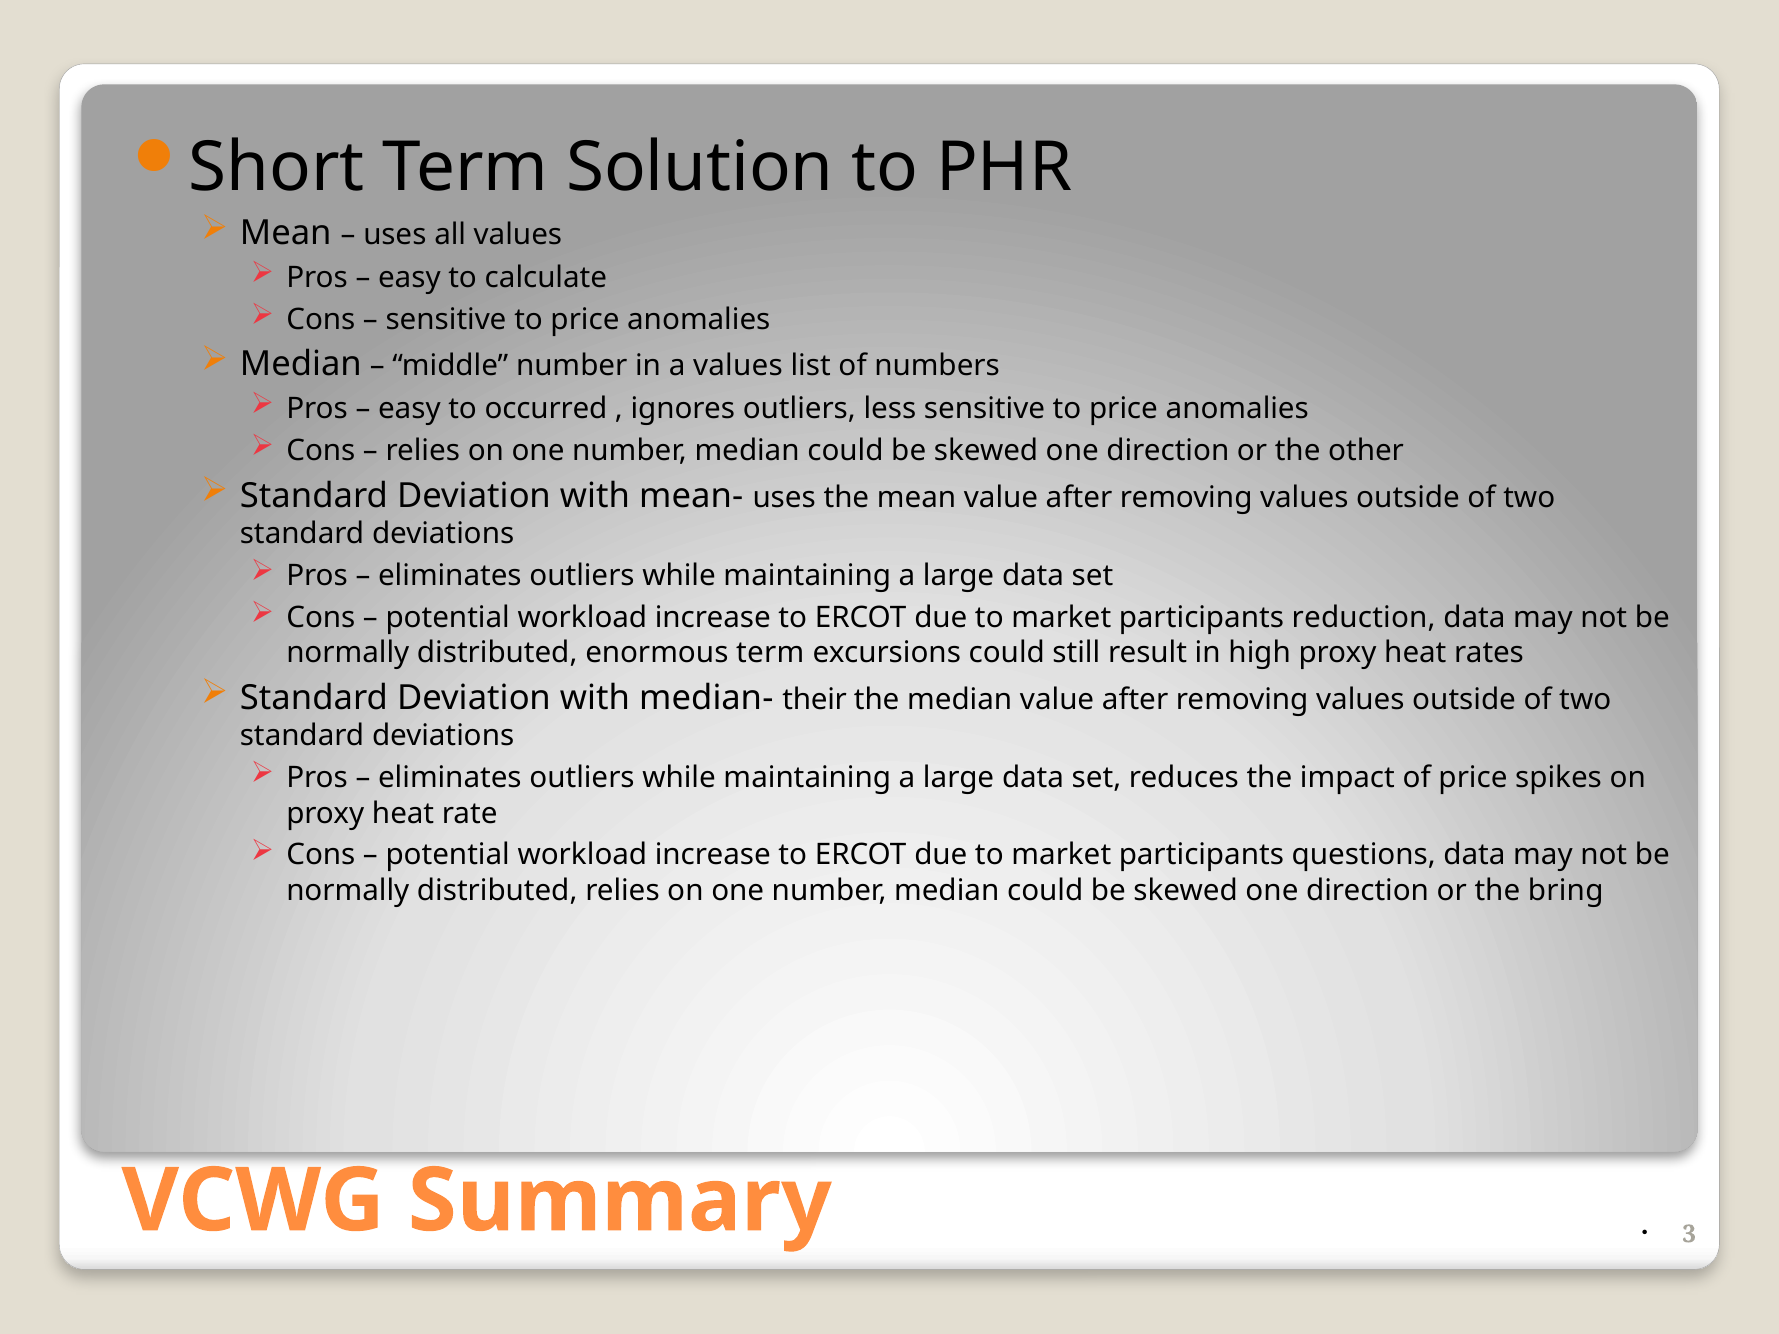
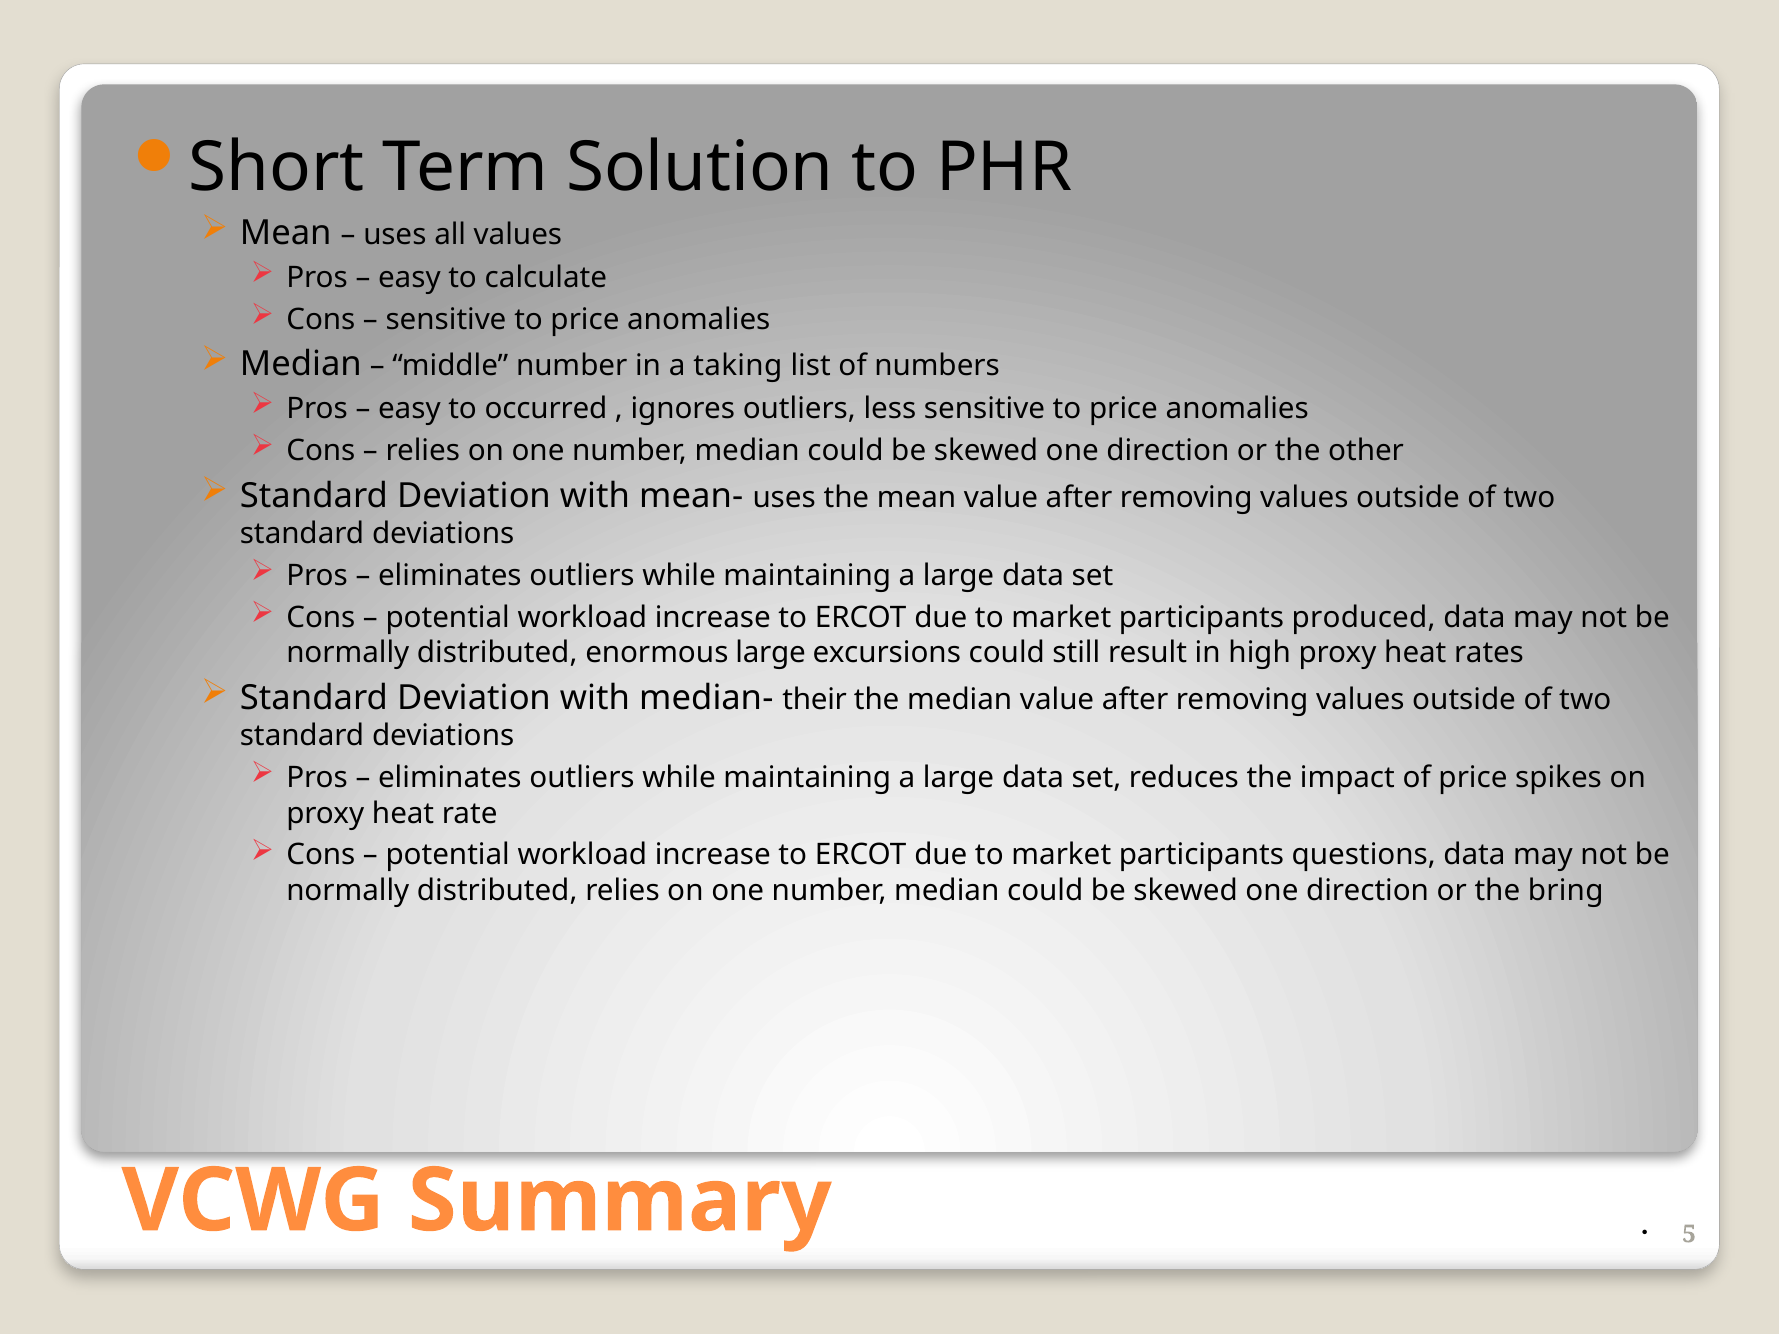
a values: values -> taking
reduction: reduction -> produced
enormous term: term -> large
3: 3 -> 5
